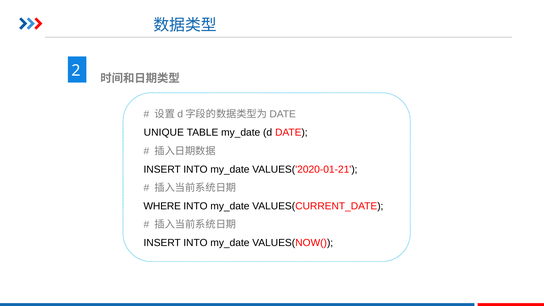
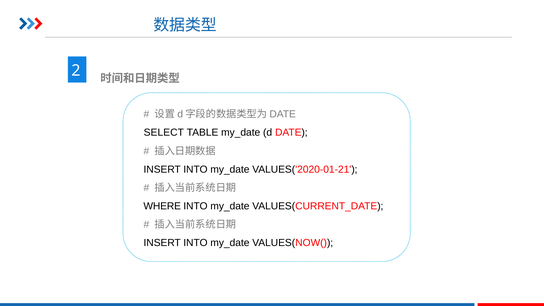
UNIQUE: UNIQUE -> SELECT
